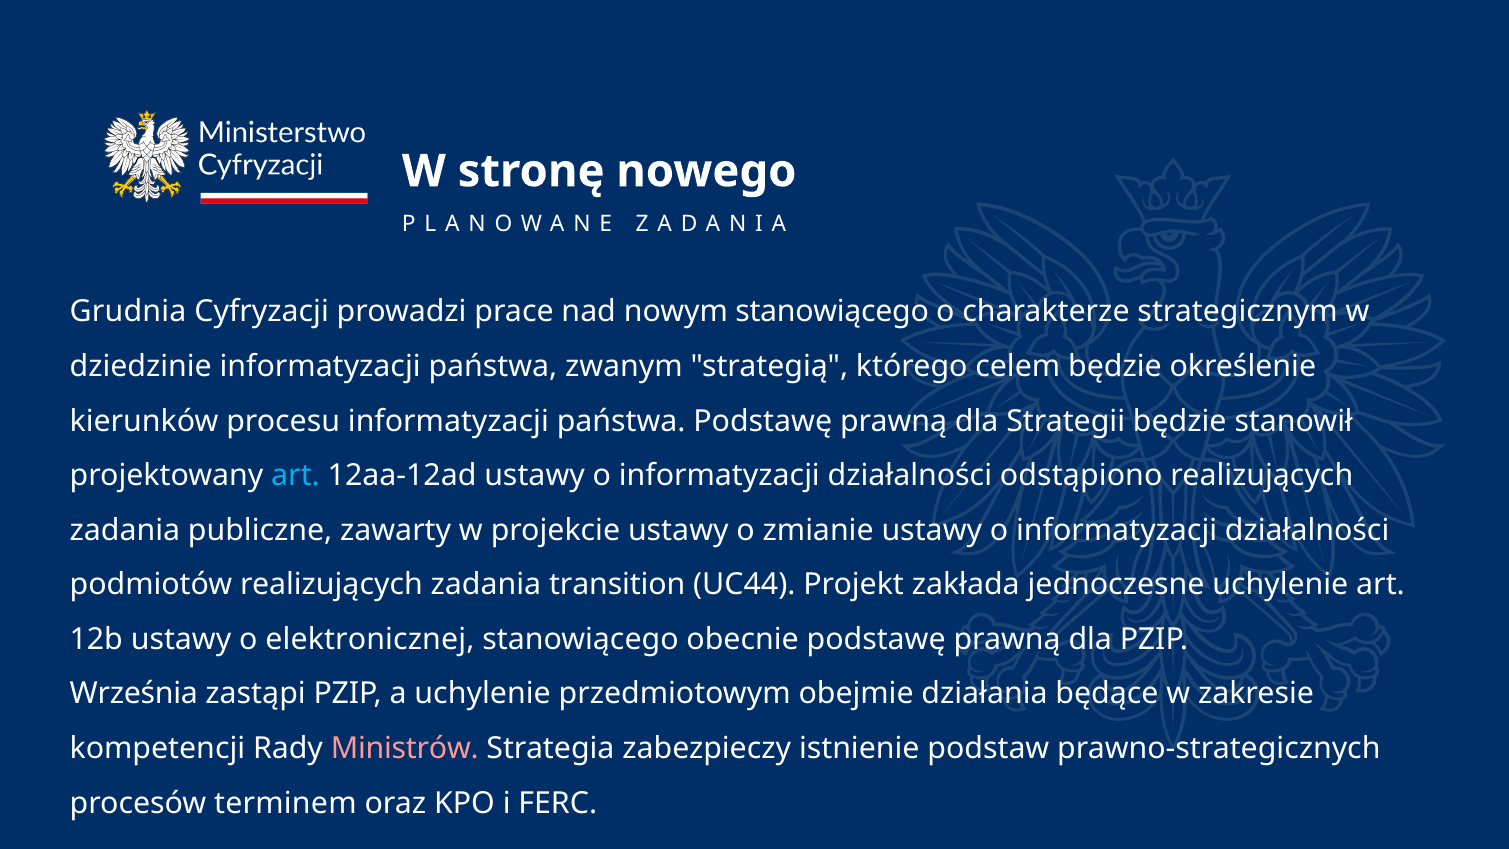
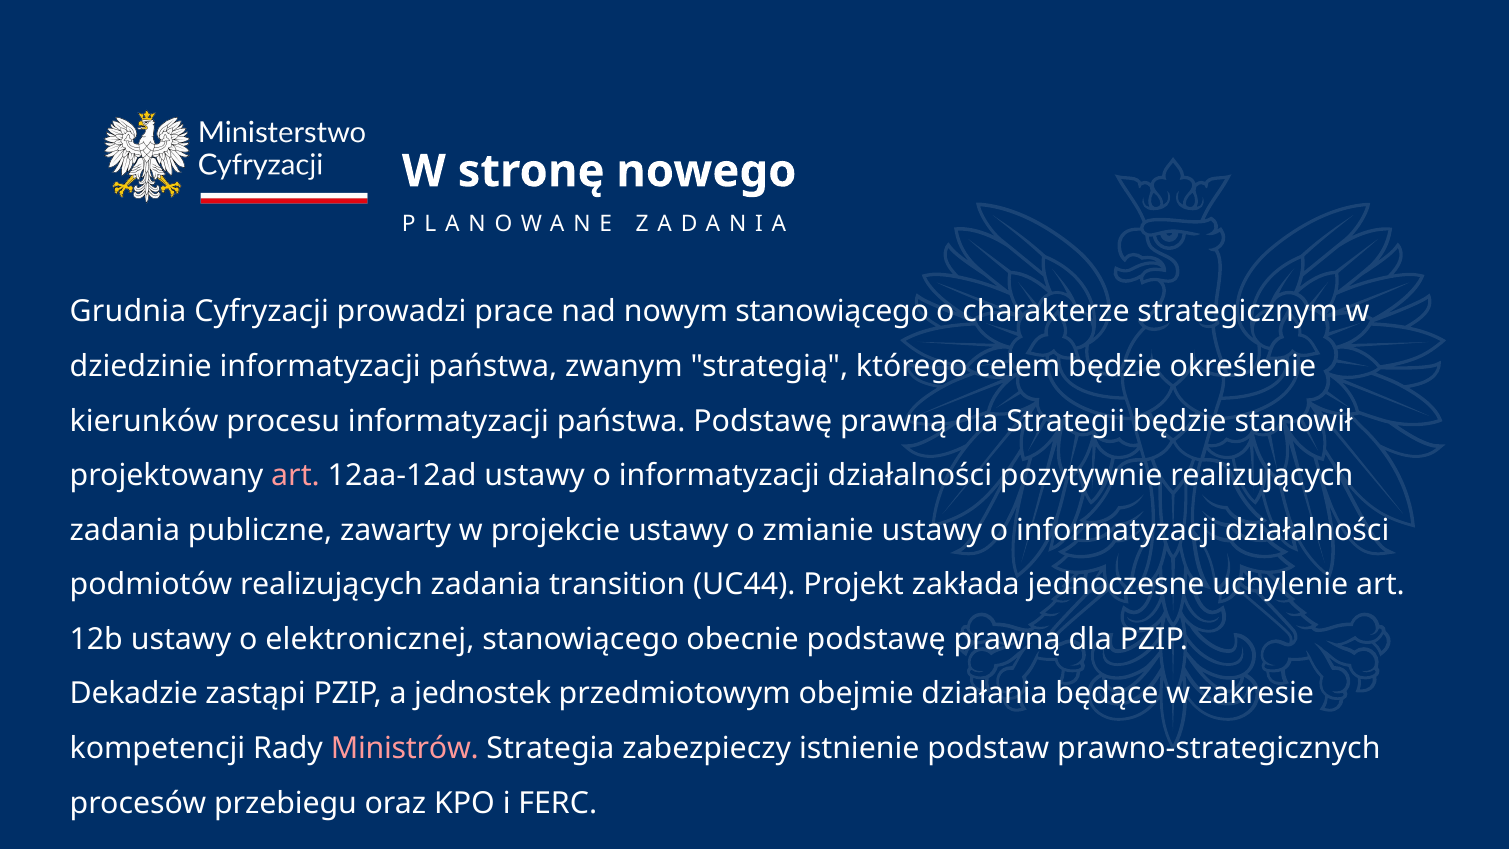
art at (296, 476) colour: light blue -> pink
odstąpiono: odstąpiono -> pozytywnie
Września: Września -> Dekadzie
a uchylenie: uchylenie -> jednostek
terminem: terminem -> przebiegu
